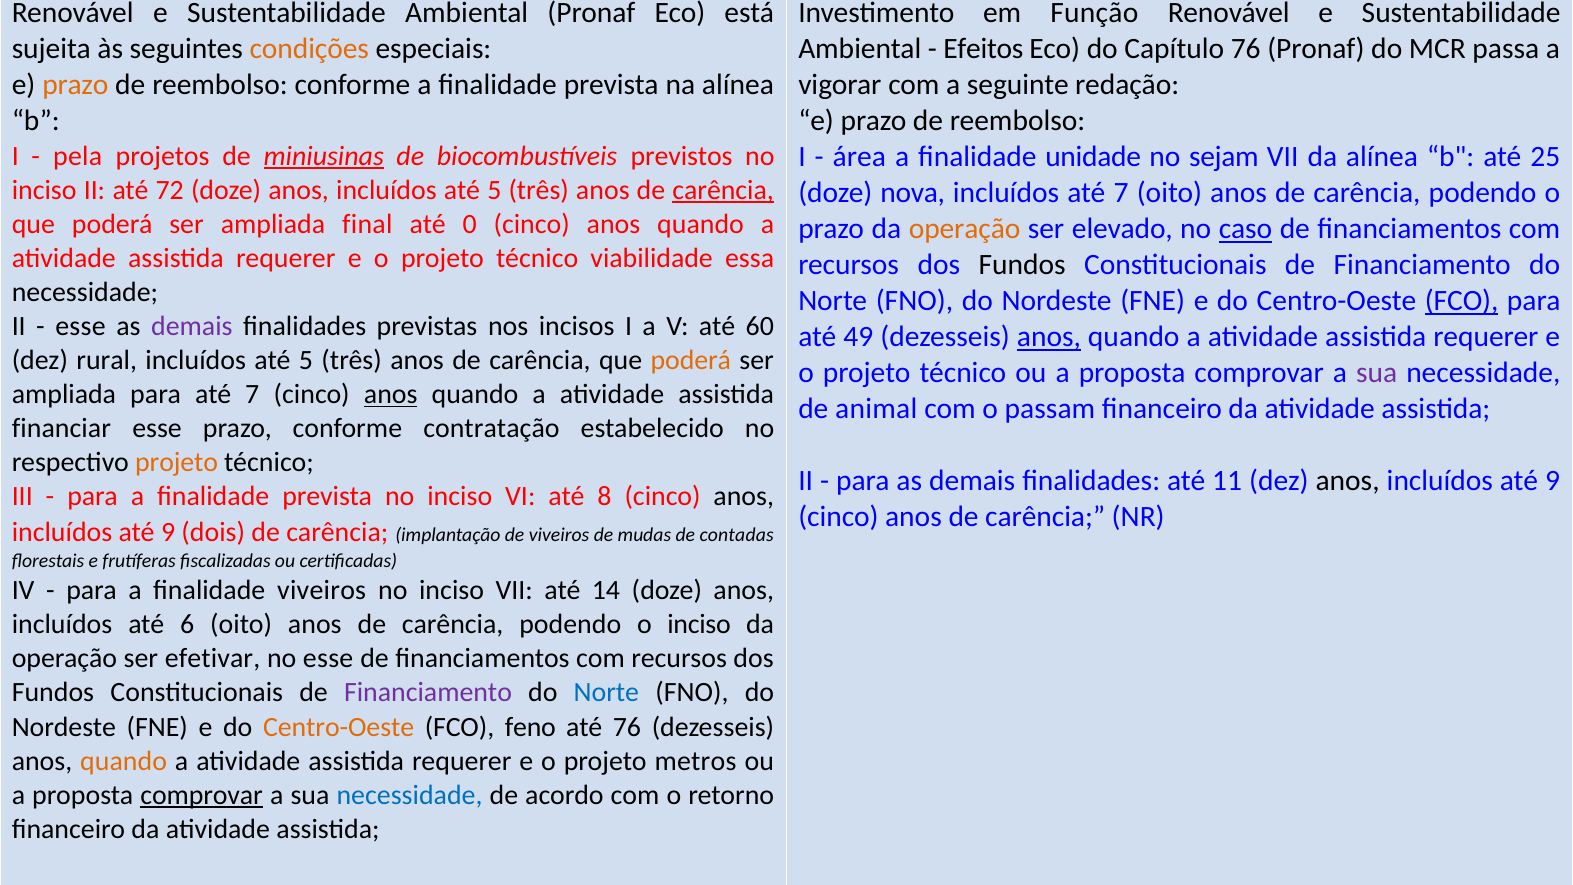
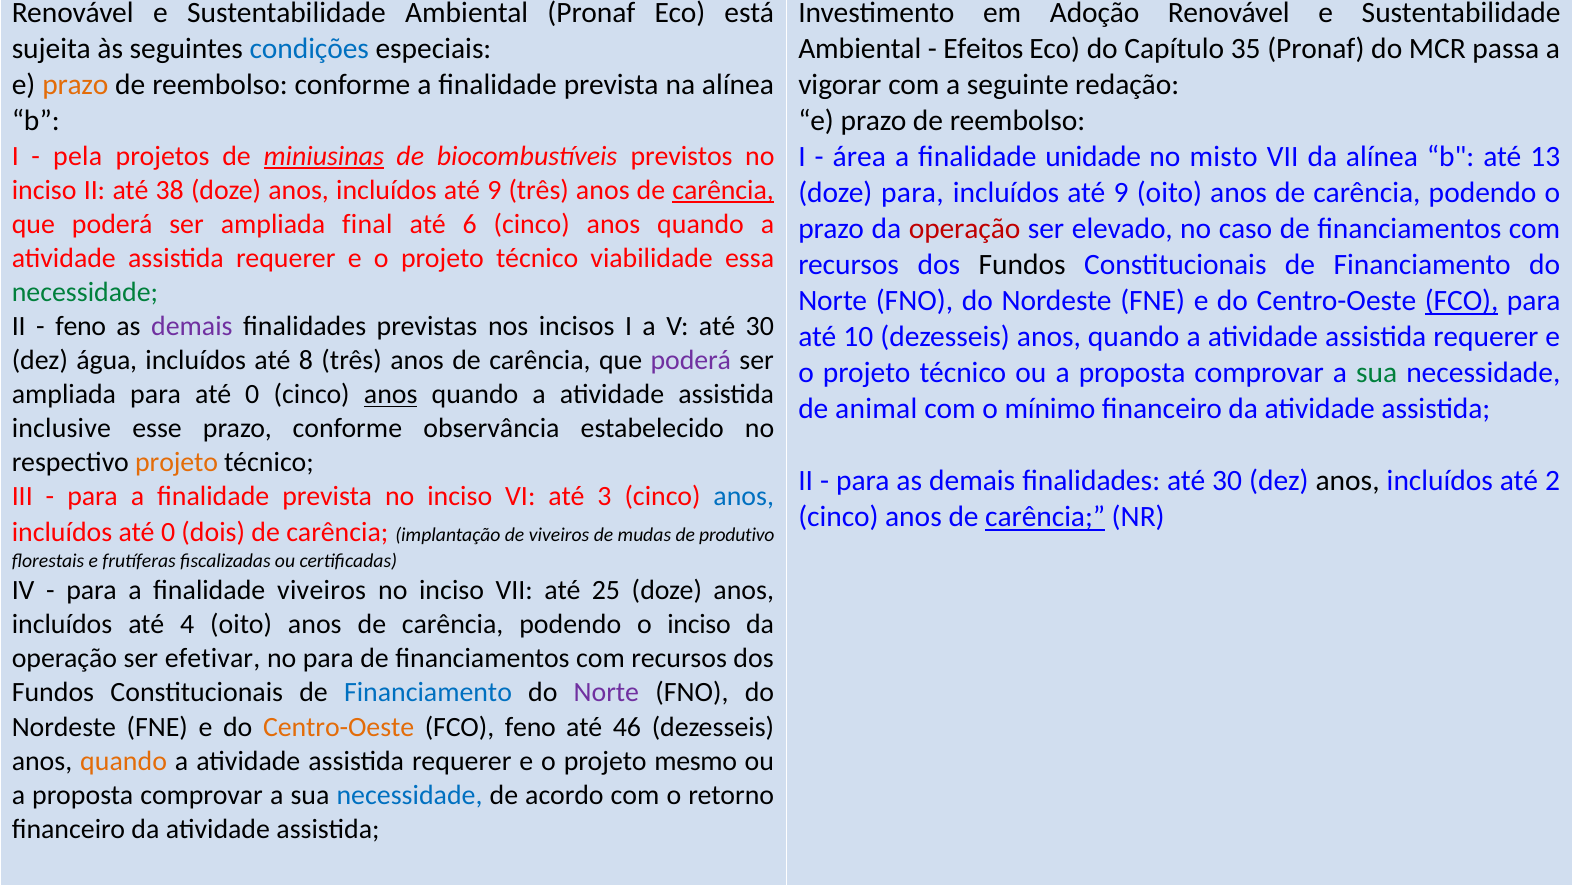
Função: Função -> Adoção
condições colour: orange -> blue
Capítulo 76: 76 -> 35
sejam: sejam -> misto
25: 25 -> 13
72: 72 -> 38
anos incluídos até 5: 5 -> 9
doze nova: nova -> para
7 at (1121, 193): 7 -> 9
0: 0 -> 6
operação at (965, 229) colour: orange -> red
caso underline: present -> none
necessidade at (85, 292) colour: black -> green
esse at (81, 326): esse -> feno
V até 60: 60 -> 30
até 49: 49 -> 10
anos at (1049, 337) underline: present -> none
rural: rural -> água
5 at (306, 360): 5 -> 8
poderá at (691, 360) colour: orange -> purple
sua at (1377, 373) colour: purple -> green
para até 7: 7 -> 0
passam: passam -> mínimo
financiar: financiar -> inclusive
contratação: contratação -> observância
finalidades até 11: 11 -> 30
9 at (1553, 481): 9 -> 2
8: 8 -> 3
anos at (744, 496) colour: black -> blue
carência at (1045, 517) underline: none -> present
9 at (168, 532): 9 -> 0
contadas: contadas -> produtivo
14: 14 -> 25
6: 6 -> 4
no esse: esse -> para
Financiamento at (428, 693) colour: purple -> blue
Norte at (606, 693) colour: blue -> purple
até 76: 76 -> 46
metros: metros -> mesmo
comprovar at (202, 795) underline: present -> none
